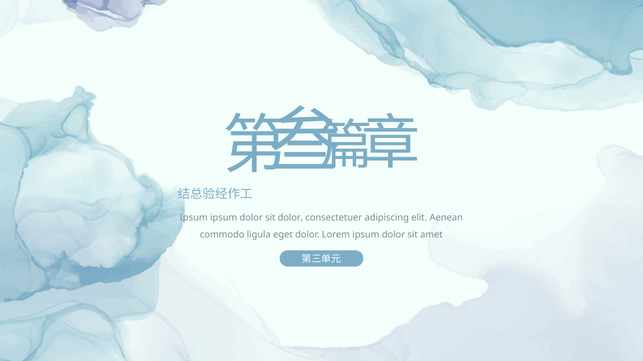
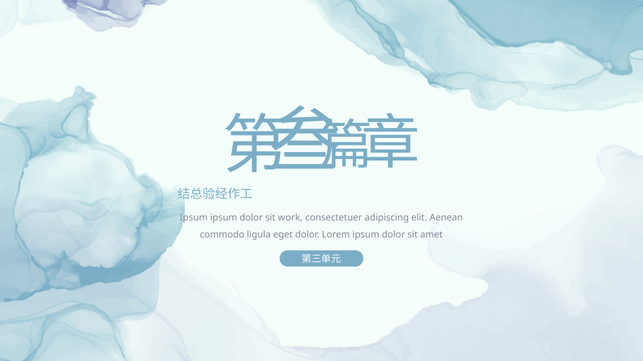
sit dolor: dolor -> work
